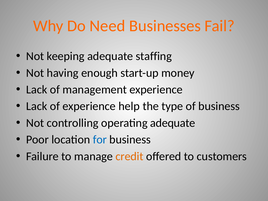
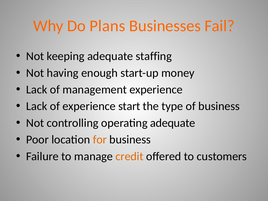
Need: Need -> Plans
help: help -> start
for colour: blue -> orange
